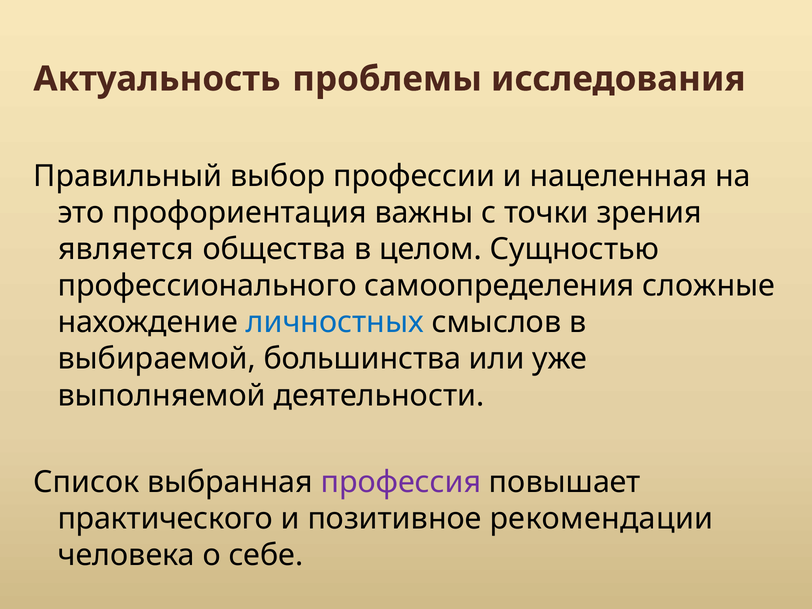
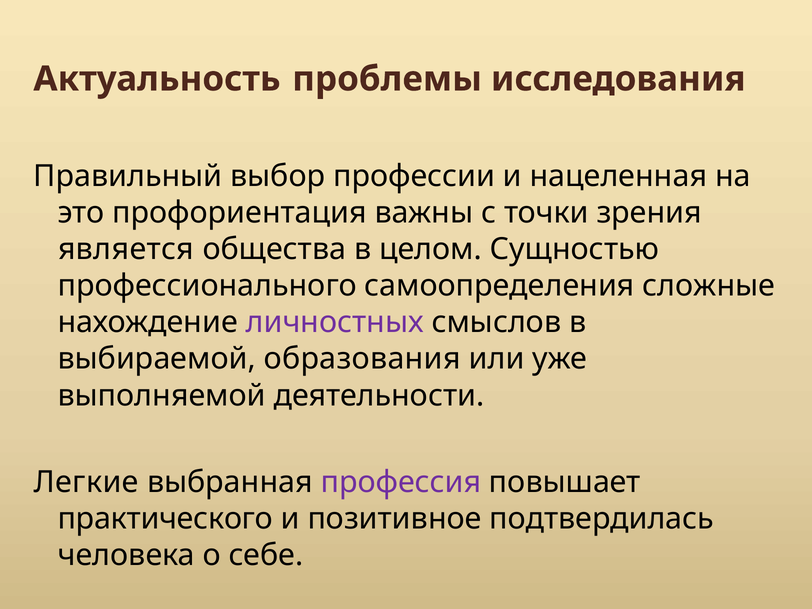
личностных colour: blue -> purple
большинства: большинства -> образования
Список: Список -> Легкие
рекомендации: рекомендации -> подтвердилась
